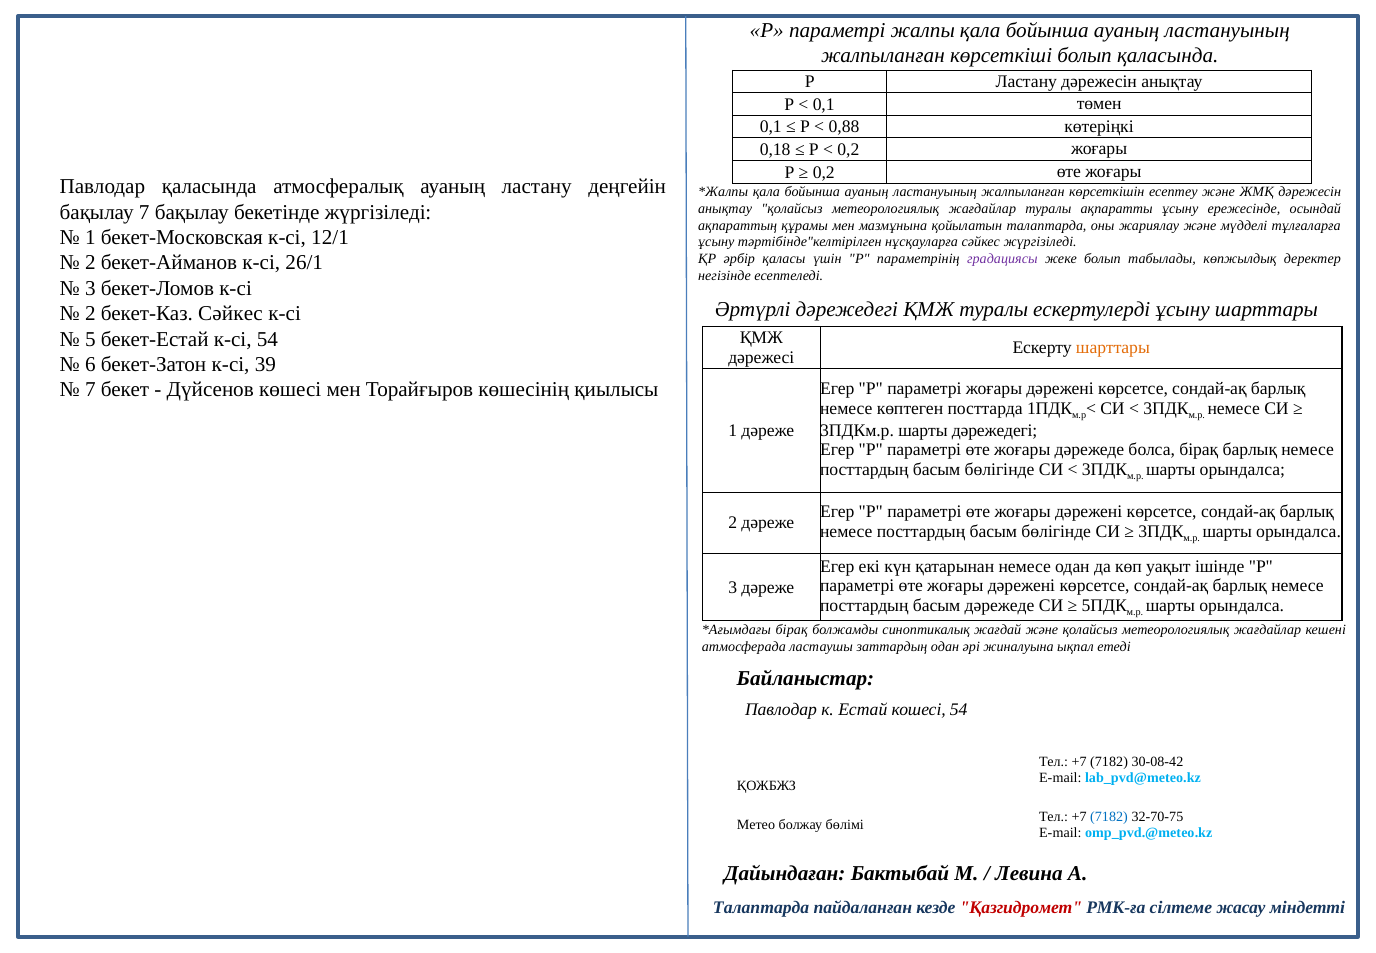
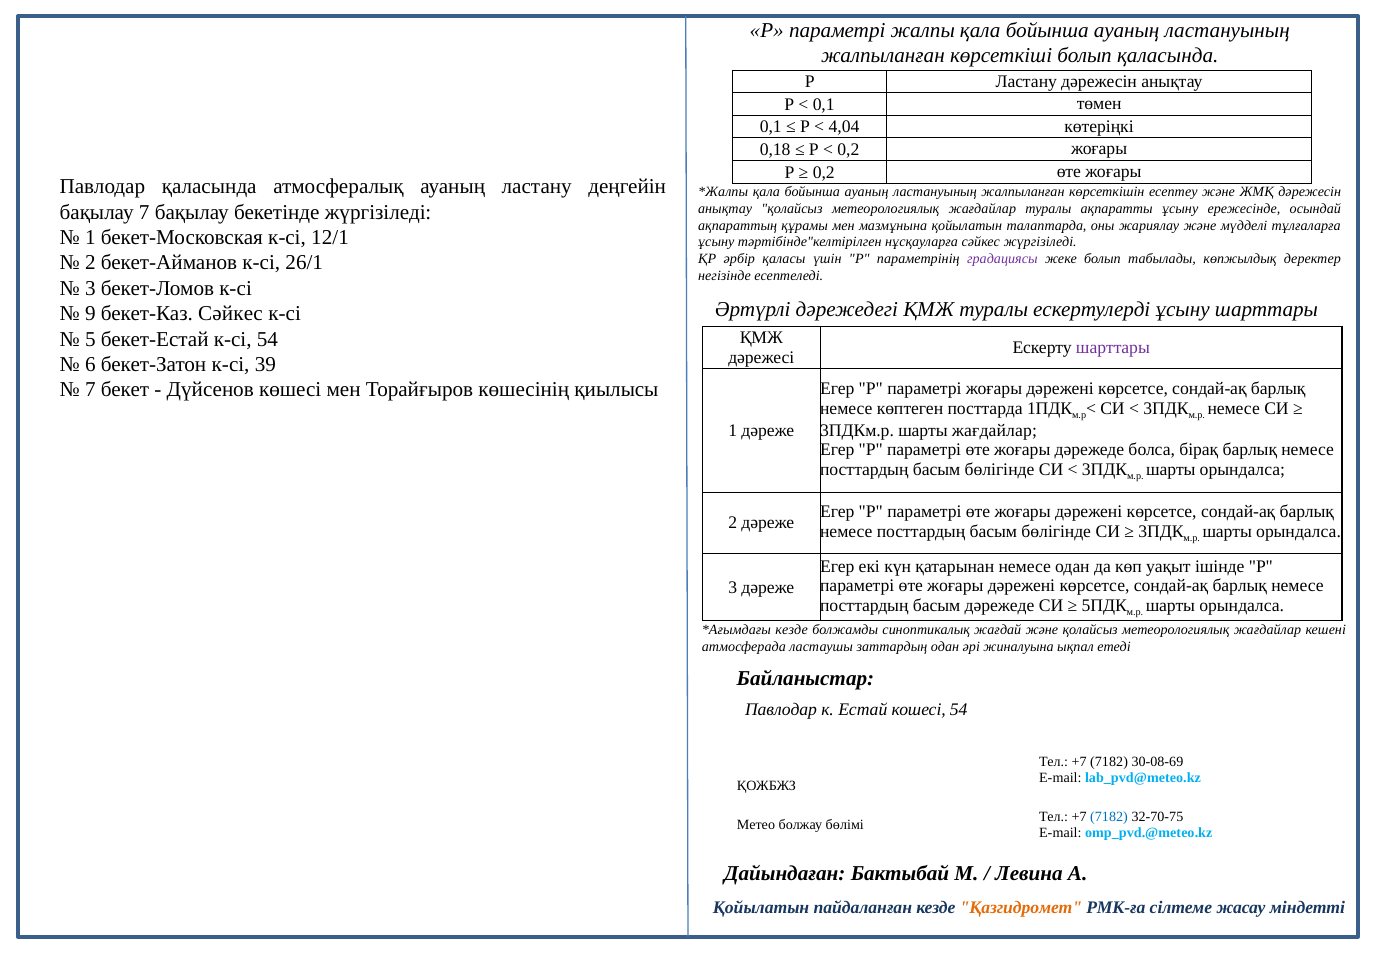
0,88: 0,88 -> 4,04
2 at (90, 314): 2 -> 9
шарттары at (1113, 348) colour: orange -> purple
шарты дәрежедегі: дәрежедегі -> жағдайлар
бірақ at (792, 629): бірақ -> кезде
30-08-42: 30-08-42 -> 30-08-69
Талаптарда at (761, 907): Талаптарда -> Қойылатын
Қазгидромет colour: red -> orange
